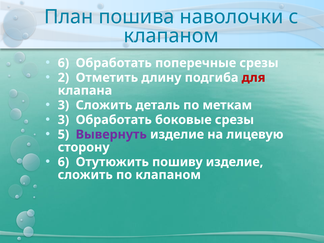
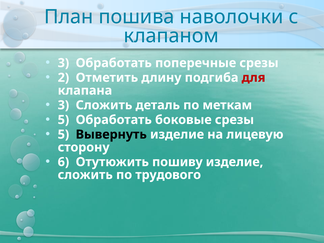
6 at (63, 63): 6 -> 3
3 at (63, 120): 3 -> 5
Вывернуть colour: purple -> black
по клапаном: клапаном -> трудового
